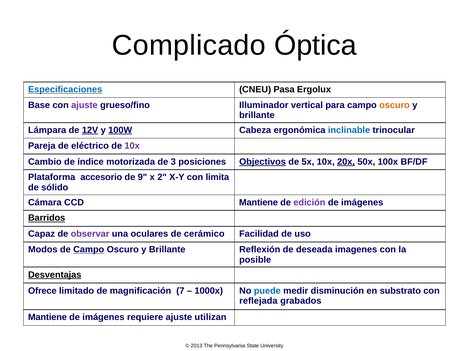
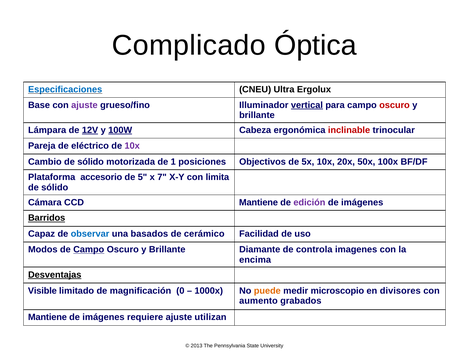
Pasa: Pasa -> Ultra
vertical underline: none -> present
oscuro at (394, 105) colour: orange -> red
inclinable colour: blue -> red
Cambio de índice: índice -> sólido
3: 3 -> 1
Objectivos underline: present -> none
20x underline: present -> none
9: 9 -> 5
2: 2 -> 7
observar colour: purple -> blue
oculares: oculares -> basados
Reflexión: Reflexión -> Diamante
deseada: deseada -> controla
posible: posible -> encima
Ofrece: Ofrece -> Visible
7: 7 -> 0
puede colour: blue -> orange
disminución: disminución -> microscopio
substrato: substrato -> divisores
reflejada: reflejada -> aumento
